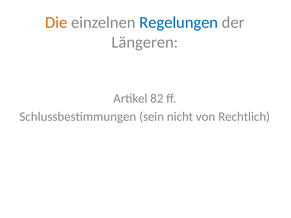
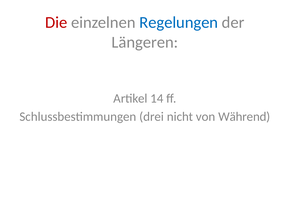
Die colour: orange -> red
82: 82 -> 14
sein: sein -> drei
Rechtlich: Rechtlich -> Während
